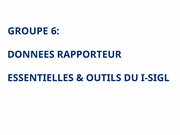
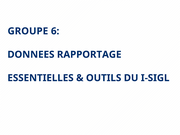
RAPPORTEUR: RAPPORTEUR -> RAPPORTAGE
